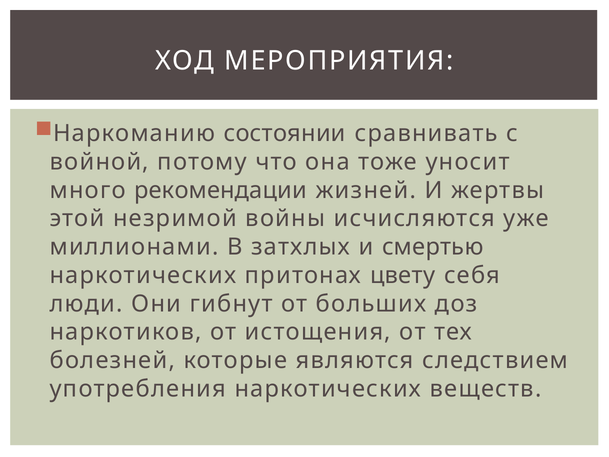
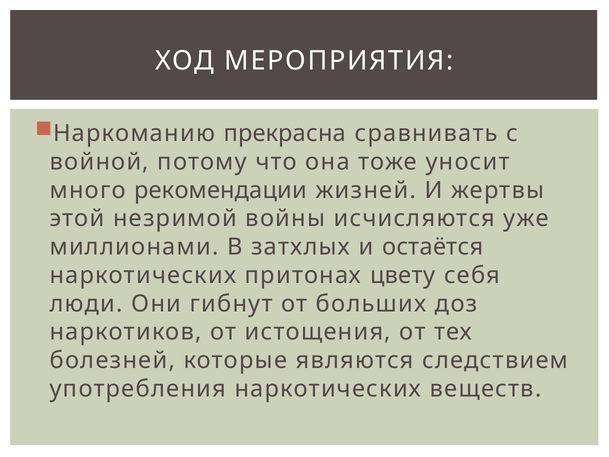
состоянии: состоянии -> прекрасна
смертью: смертью -> остаётся
